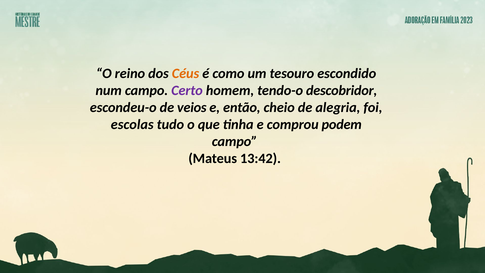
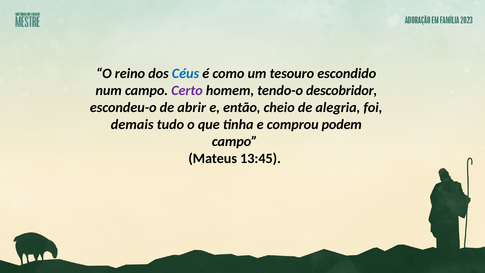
Céus colour: orange -> blue
veios: veios -> abrir
escolas: escolas -> demais
13:42: 13:42 -> 13:45
